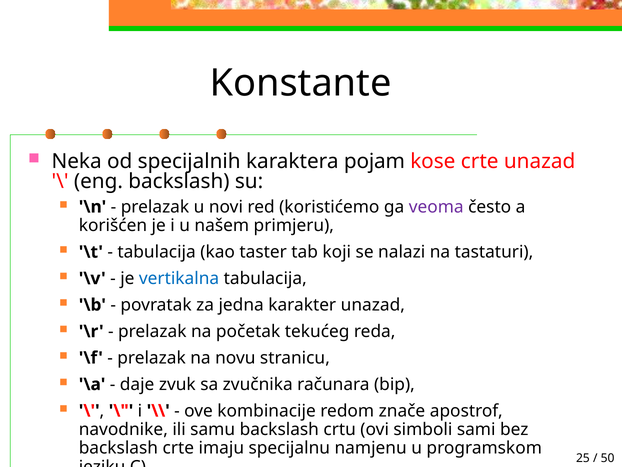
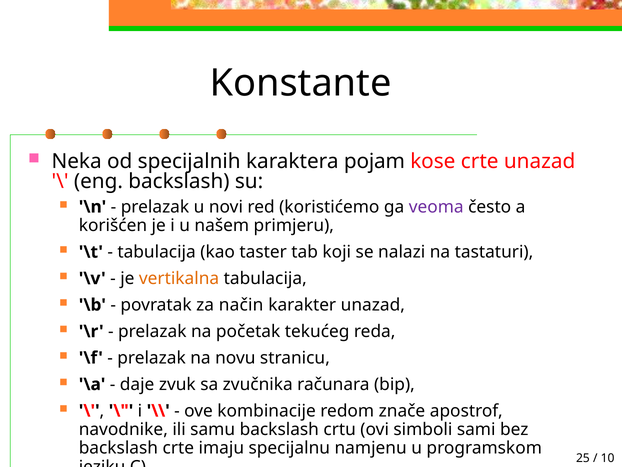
vertikalna colour: blue -> orange
jedna: jedna -> način
50: 50 -> 10
